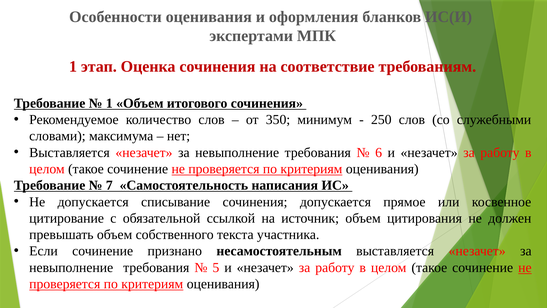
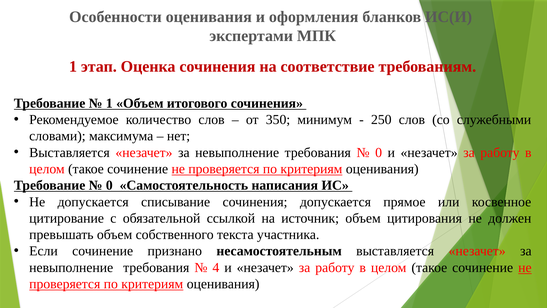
6 at (379, 152): 6 -> 0
7 at (109, 185): 7 -> 0
5: 5 -> 4
